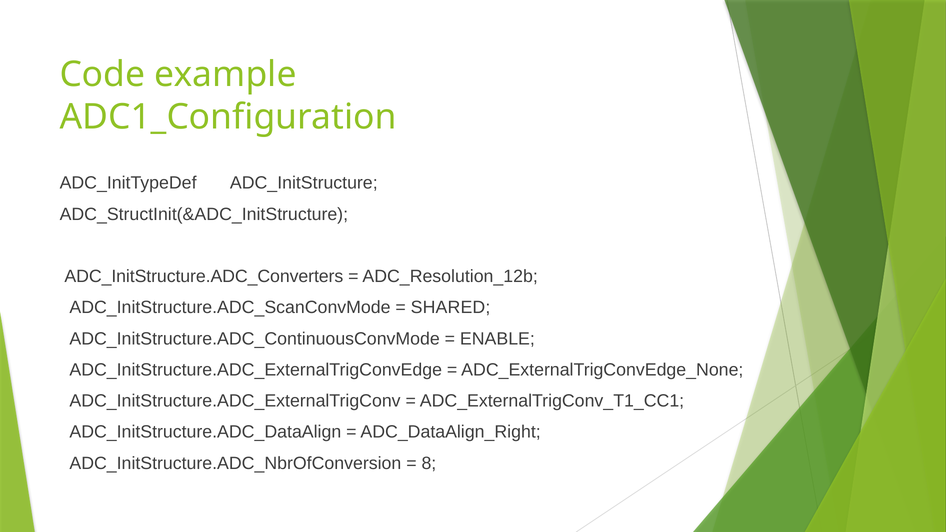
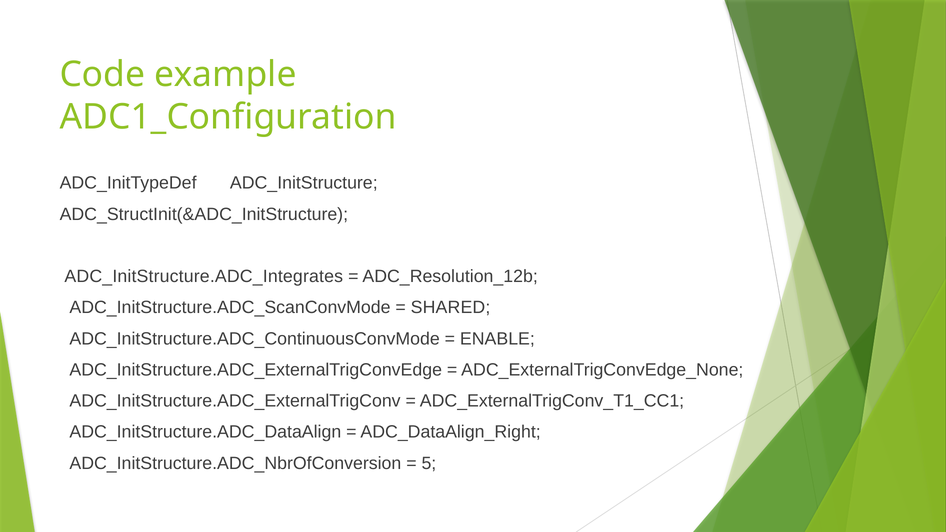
ADC_InitStructure.ADC_Converters: ADC_InitStructure.ADC_Converters -> ADC_InitStructure.ADC_Integrates
8: 8 -> 5
